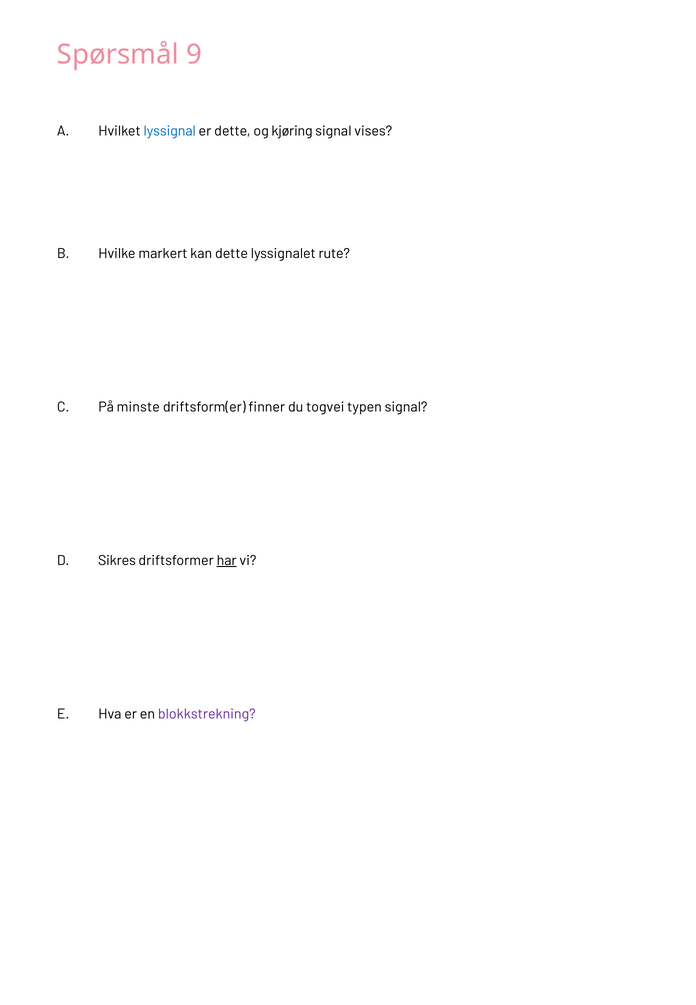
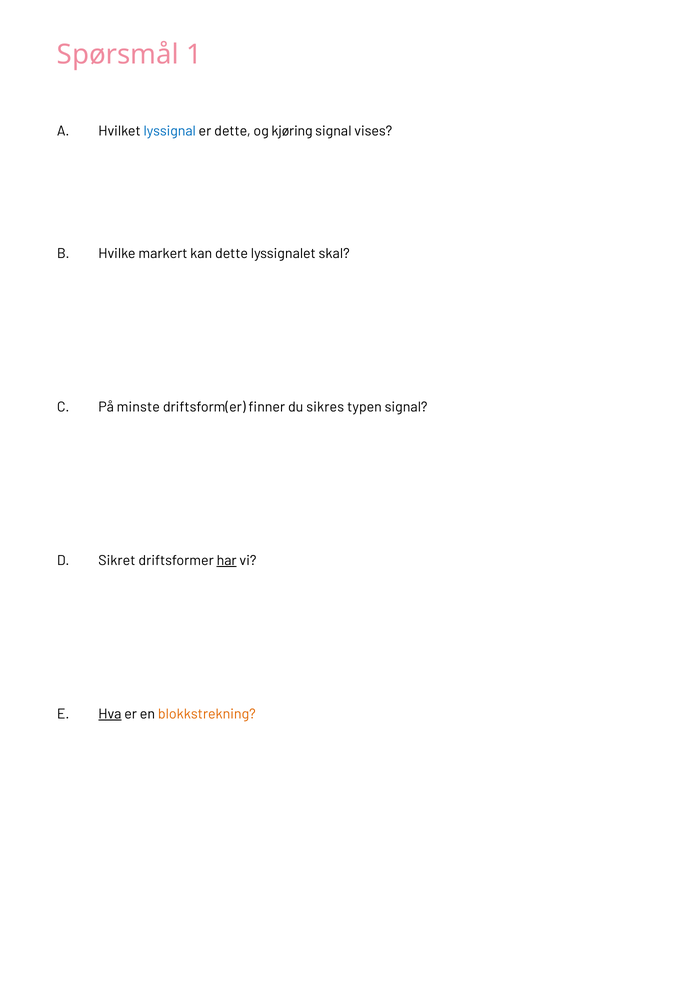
9: 9 -> 1
rute: rute -> skal
togvei: togvei -> sikres
Sikres: Sikres -> Sikret
Hva underline: none -> present
blokkstrekning colour: purple -> orange
